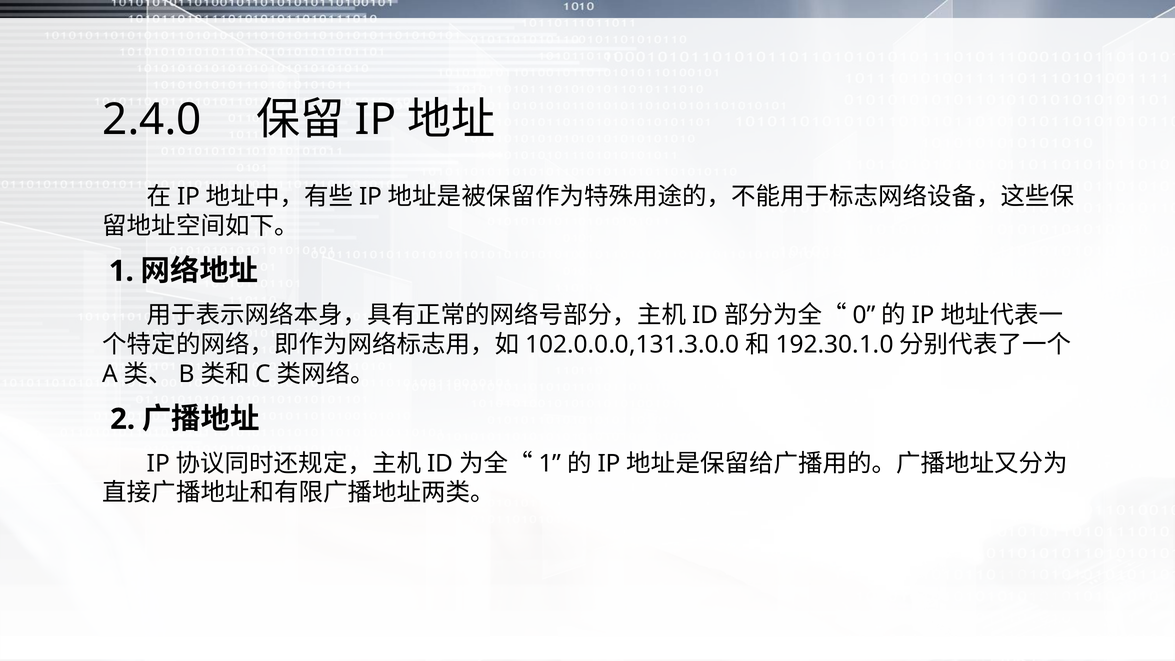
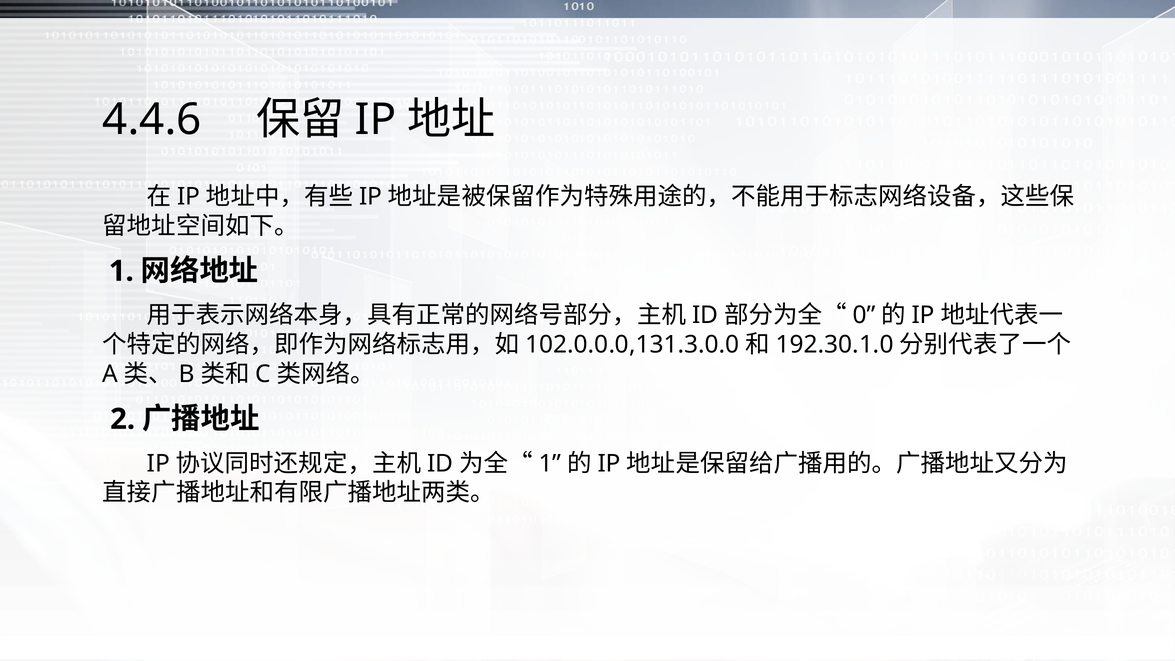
2.4.0: 2.4.0 -> 4.4.6
